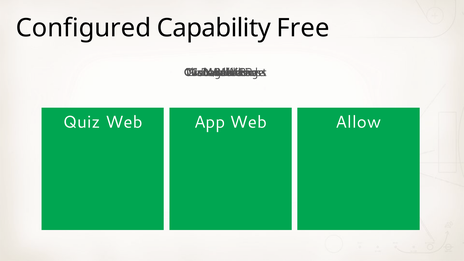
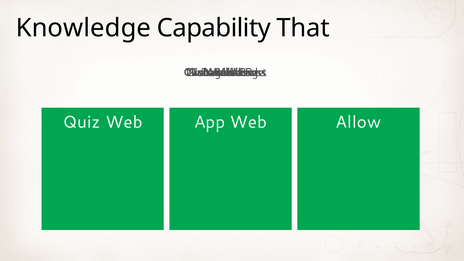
Configured: Configured -> Knowledge
Free: Free -> That
